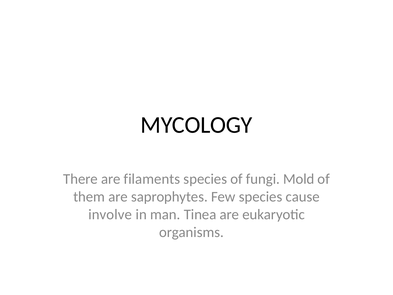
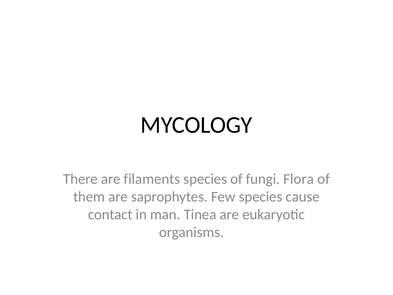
Mold: Mold -> Flora
involve: involve -> contact
